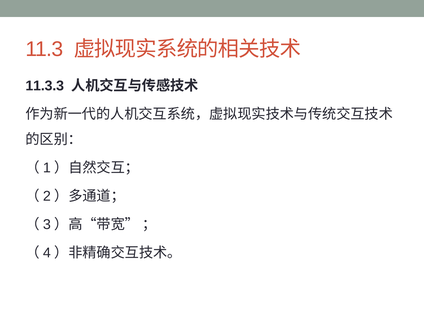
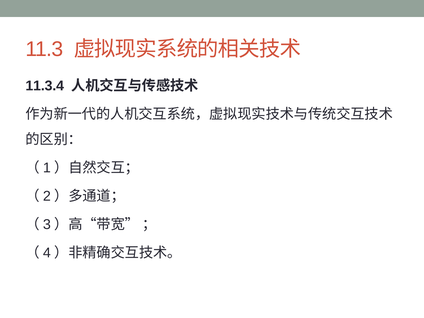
11.3.3: 11.3.3 -> 11.3.4
